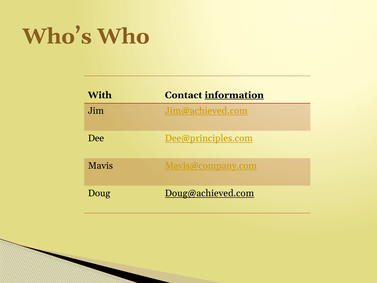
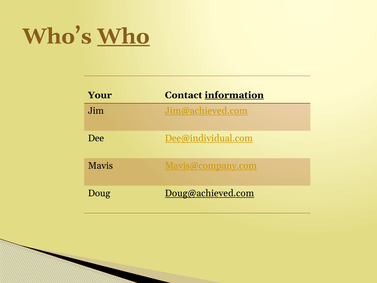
Who underline: none -> present
With: With -> Your
Dee@principles.com: Dee@principles.com -> Dee@individual.com
